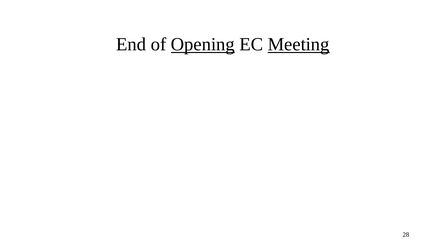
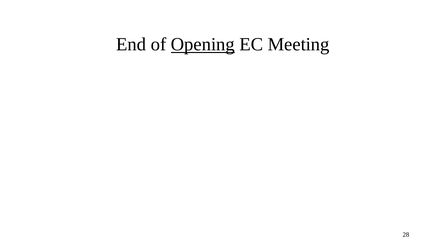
Meeting underline: present -> none
